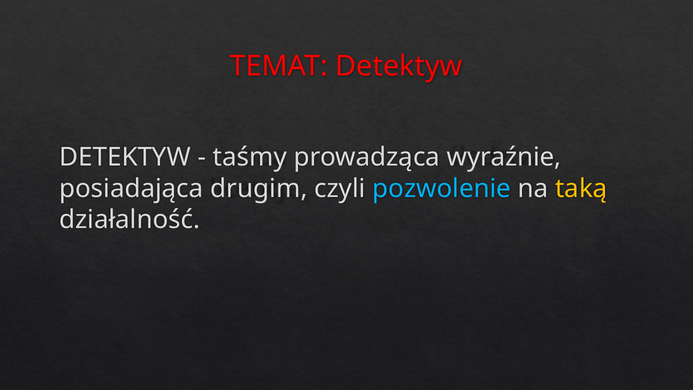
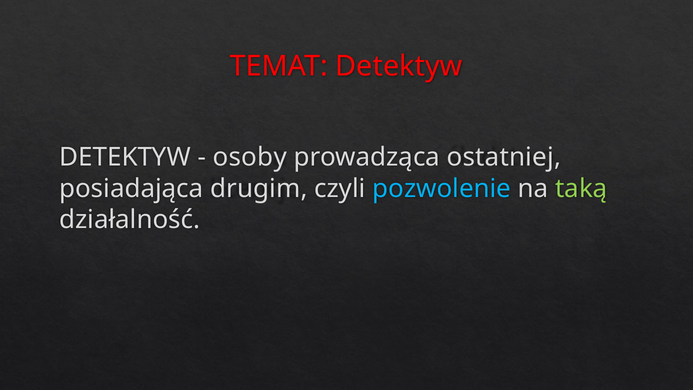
taśmy: taśmy -> osoby
wyraźnie: wyraźnie -> ostatniej
taką colour: yellow -> light green
